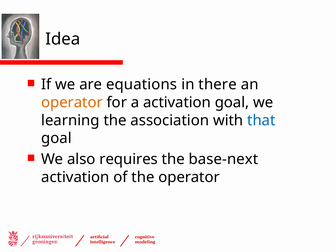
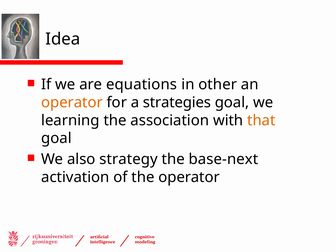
there: there -> other
a activation: activation -> strategies
that colour: blue -> orange
requires: requires -> strategy
